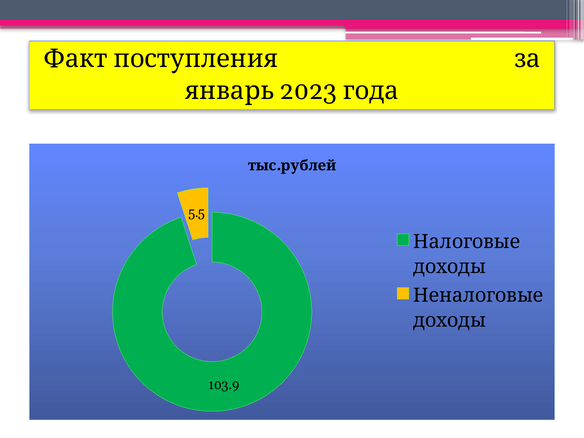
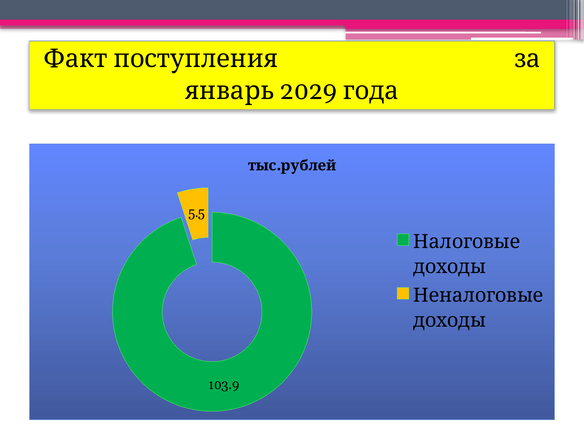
2023: 2023 -> 2029
